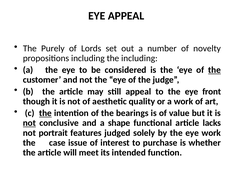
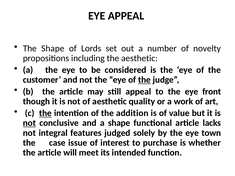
The Purely: Purely -> Shape
the including: including -> aesthetic
the at (214, 70) underline: present -> none
the at (144, 80) underline: none -> present
bearings: bearings -> addition
portrait: portrait -> integral
eye work: work -> town
